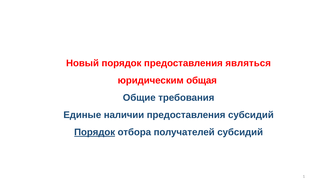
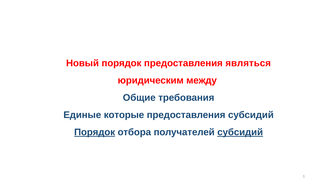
общая: общая -> между
наличии: наличии -> которые
субсидий at (240, 133) underline: none -> present
